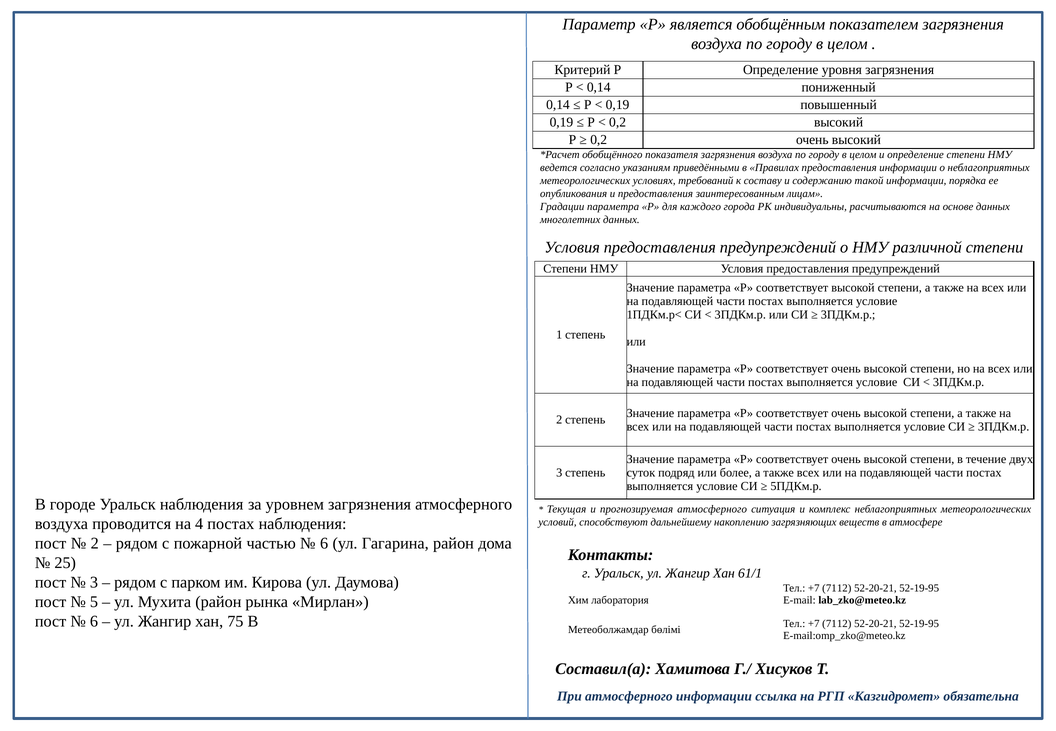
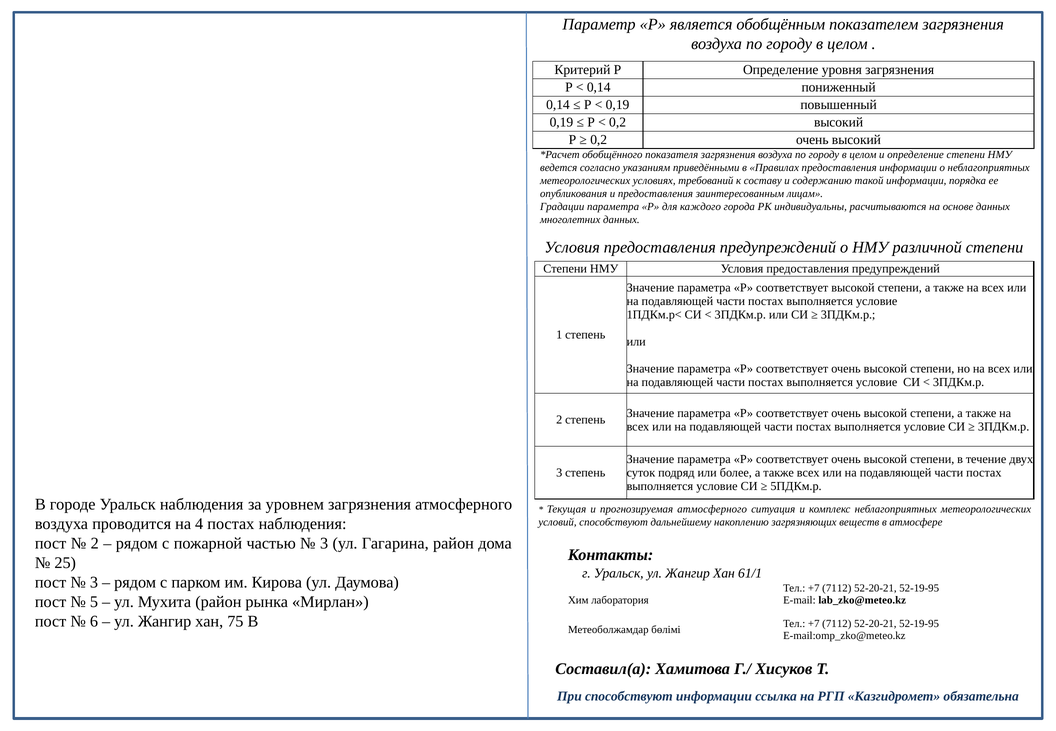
6 at (324, 544): 6 -> 3
При атмосферного: атмосферного -> способствуют
